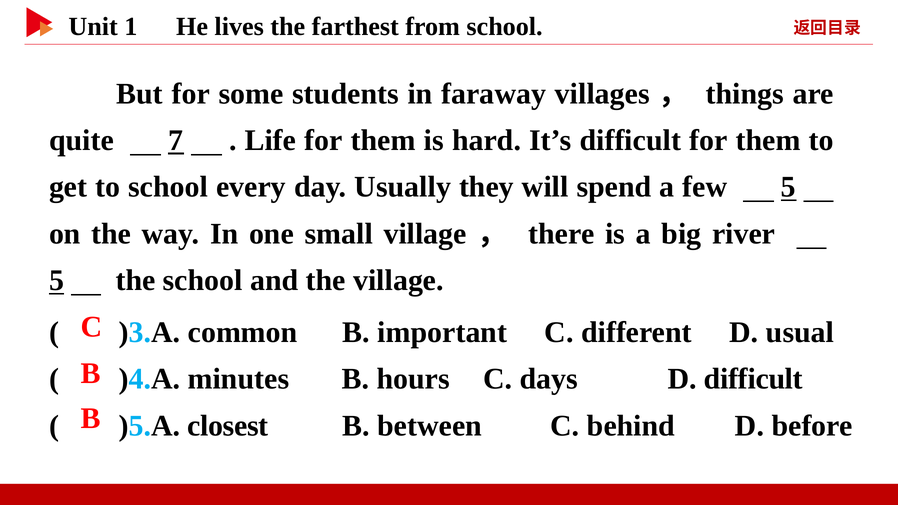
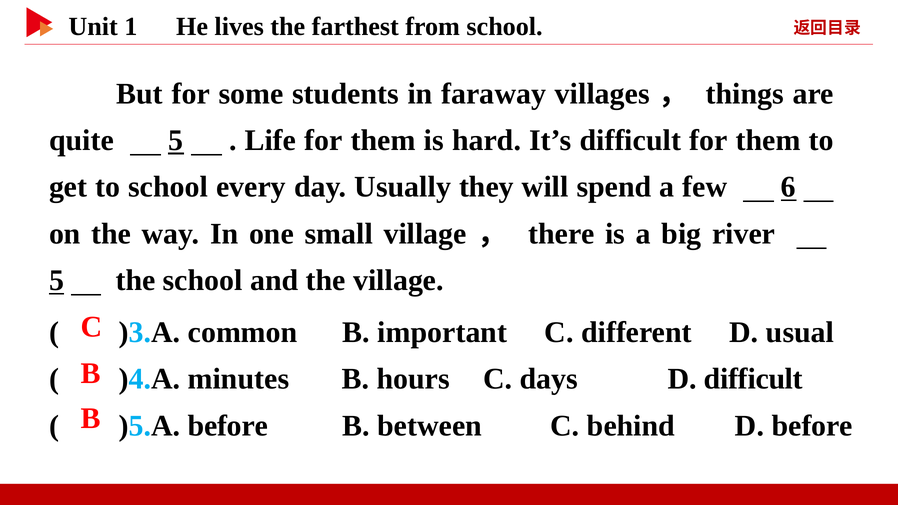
quite 7: 7 -> 5
few 5: 5 -> 6
)5.A closest: closest -> before
